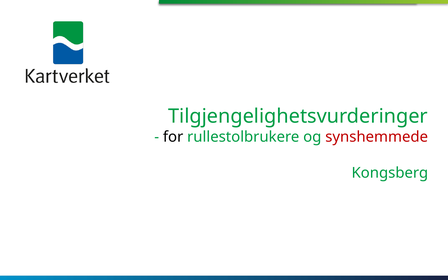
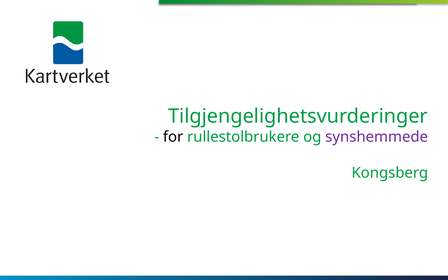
synshemmede colour: red -> purple
